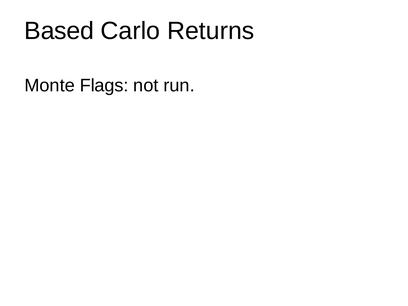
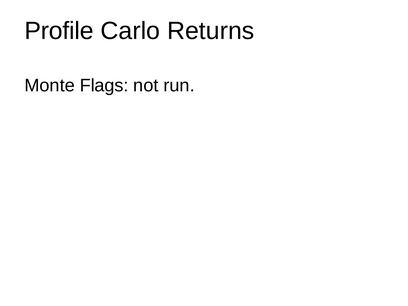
Based: Based -> Profile
